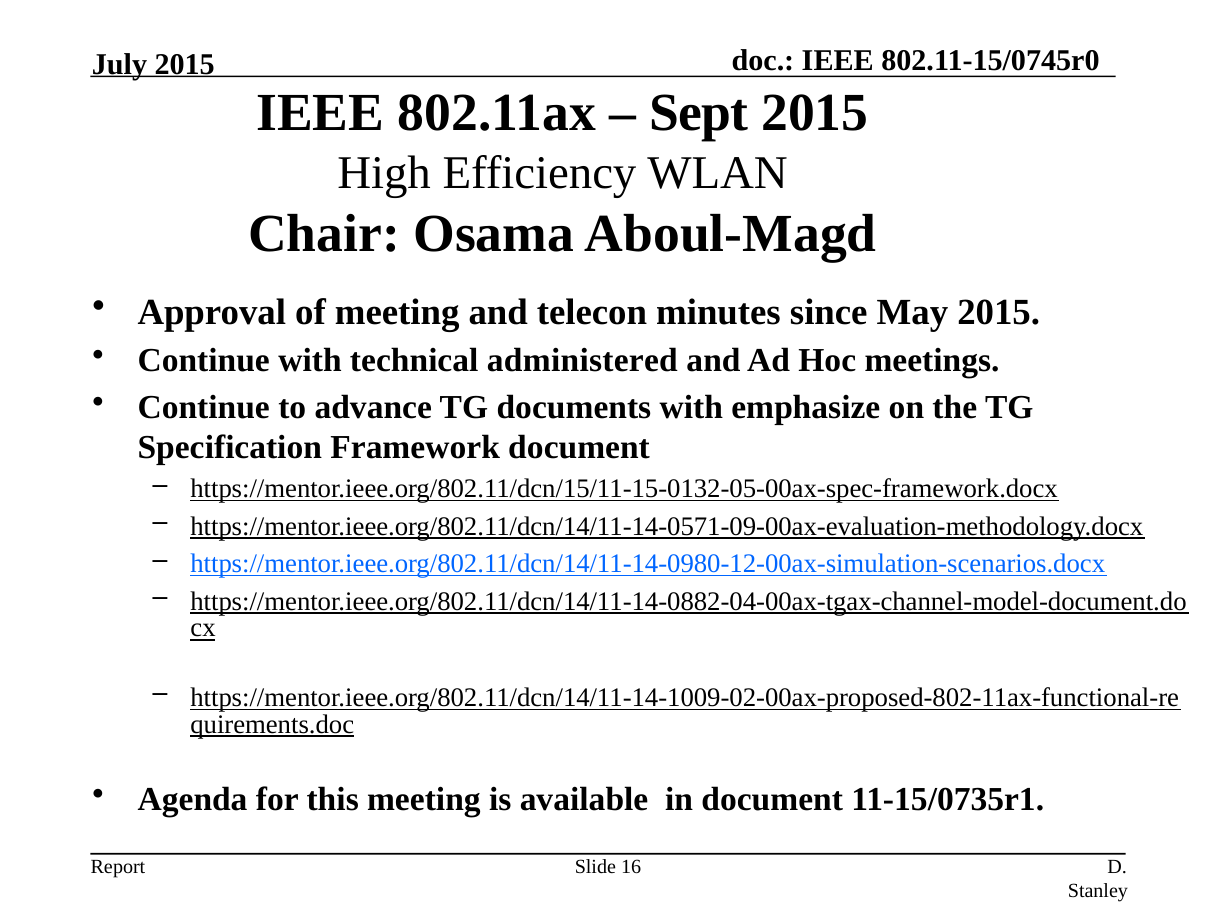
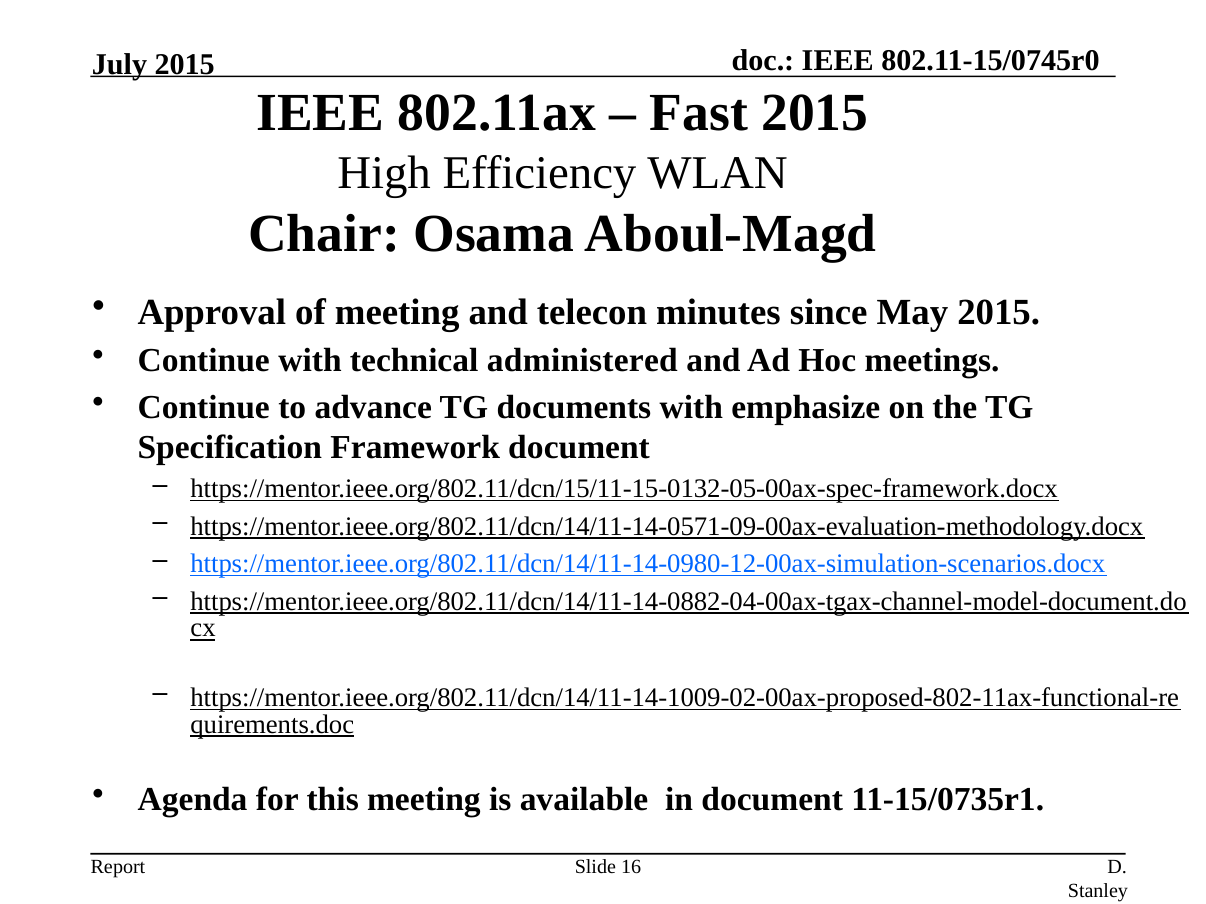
Sept: Sept -> Fast
